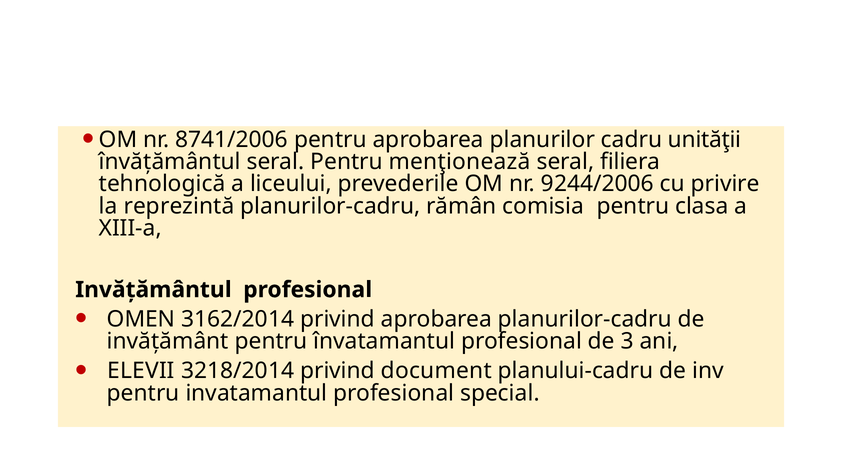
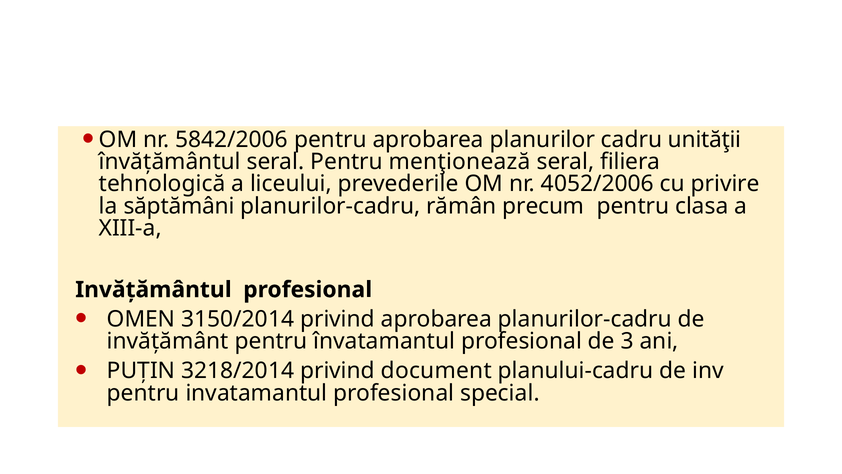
8741/2006: 8741/2006 -> 5842/2006
9244/2006: 9244/2006 -> 4052/2006
reprezintă: reprezintă -> săptămâni
comisia: comisia -> precum
3162/2014: 3162/2014 -> 3150/2014
ELEVII: ELEVII -> PUŢIN
